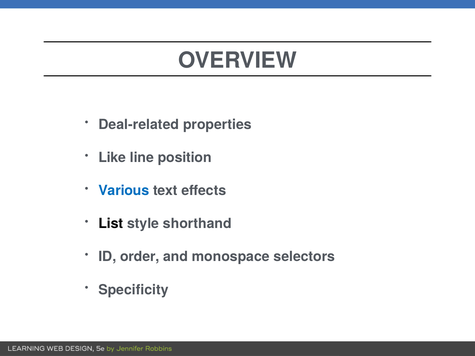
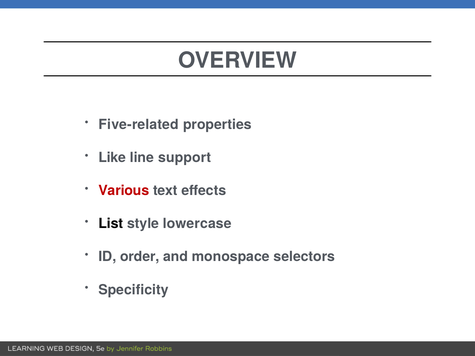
Deal-related: Deal-related -> Five-related
position: position -> support
Various colour: blue -> red
shorthand: shorthand -> lowercase
